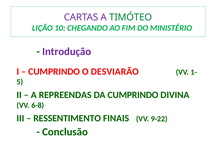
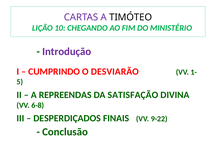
TIMÓTEO colour: green -> black
DA CUMPRINDO: CUMPRINDO -> SATISFAÇÃO
RESSENTIMENTO: RESSENTIMENTO -> DESPERDIÇADOS
